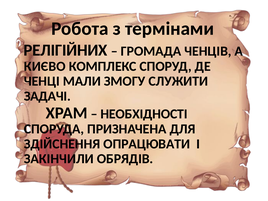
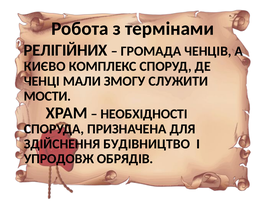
ЗАДАЧІ: ЗАДАЧІ -> МОСТИ
ОПРАЦЮВАТИ: ОПРАЦЮВАТИ -> БУДІВНИЦТВО
ЗАКІНЧИЛИ: ЗАКІНЧИЛИ -> УПРОДОВЖ
